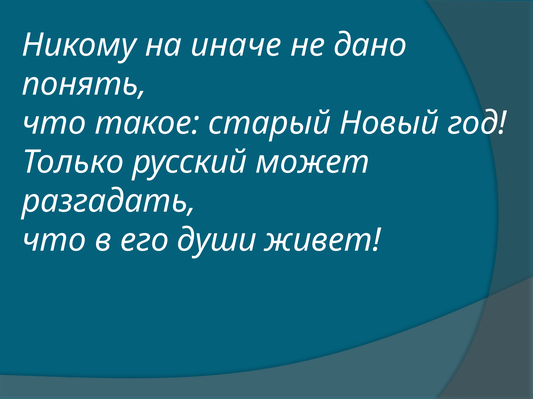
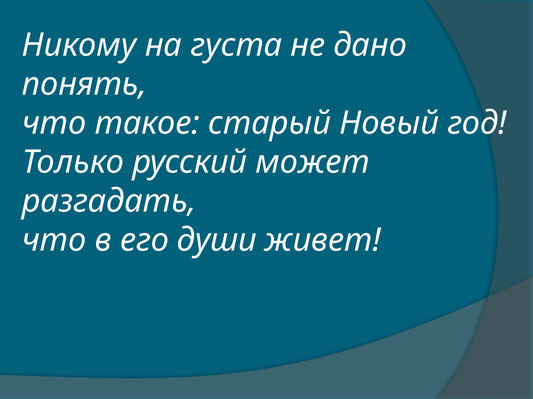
иначе: иначе -> густа
